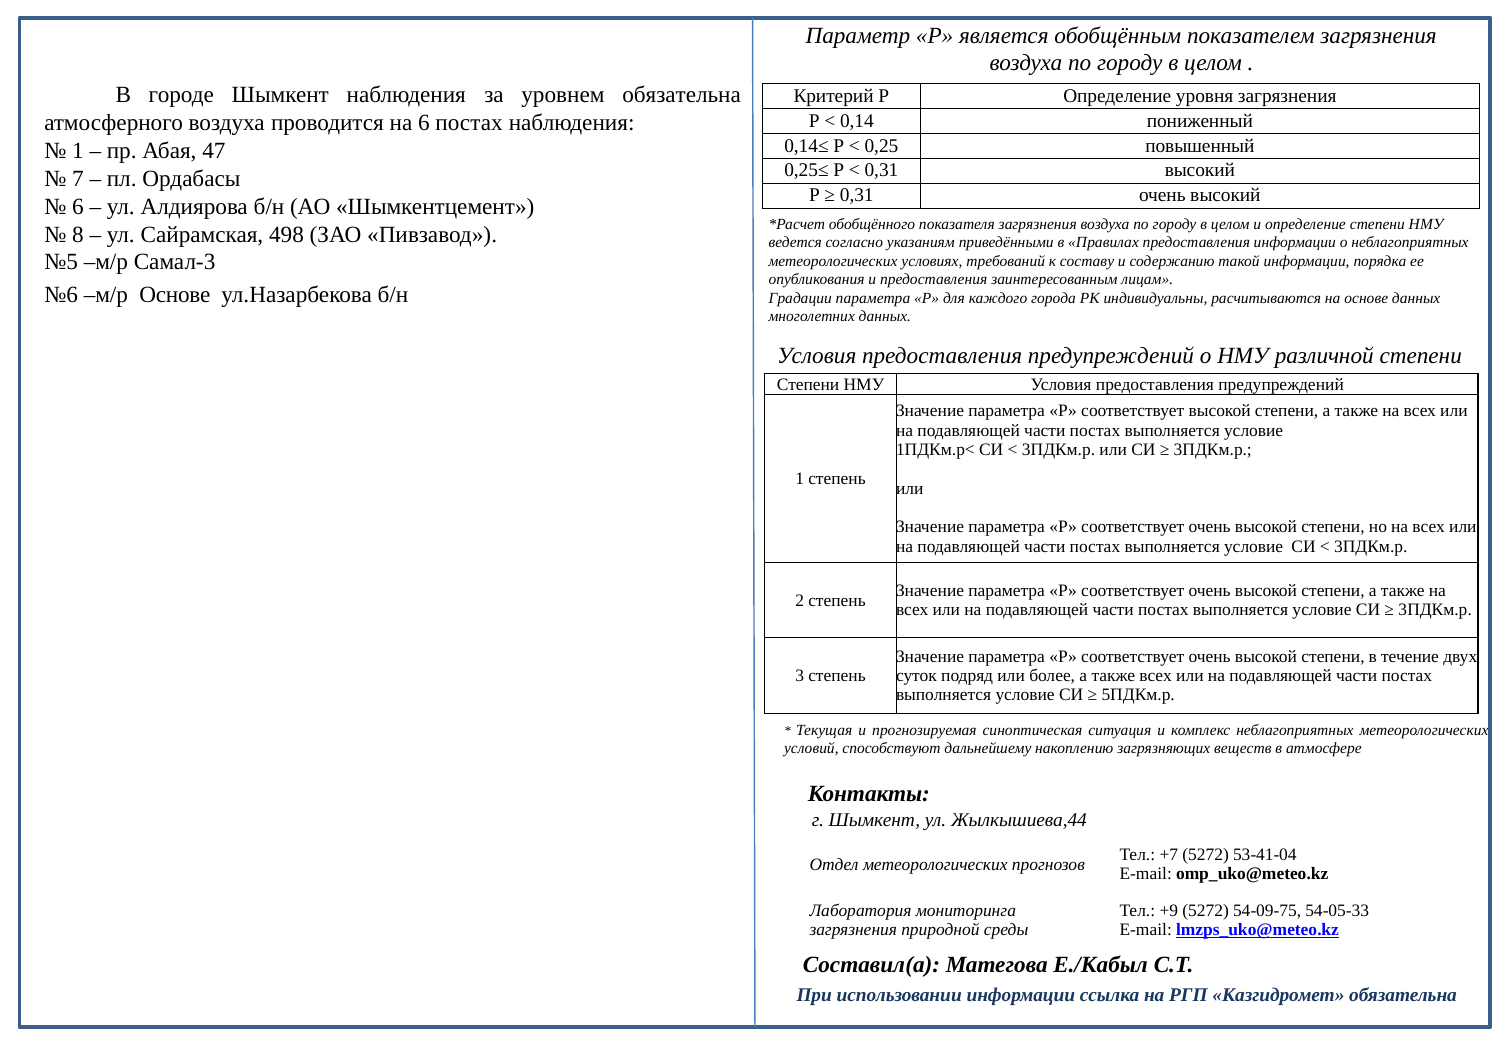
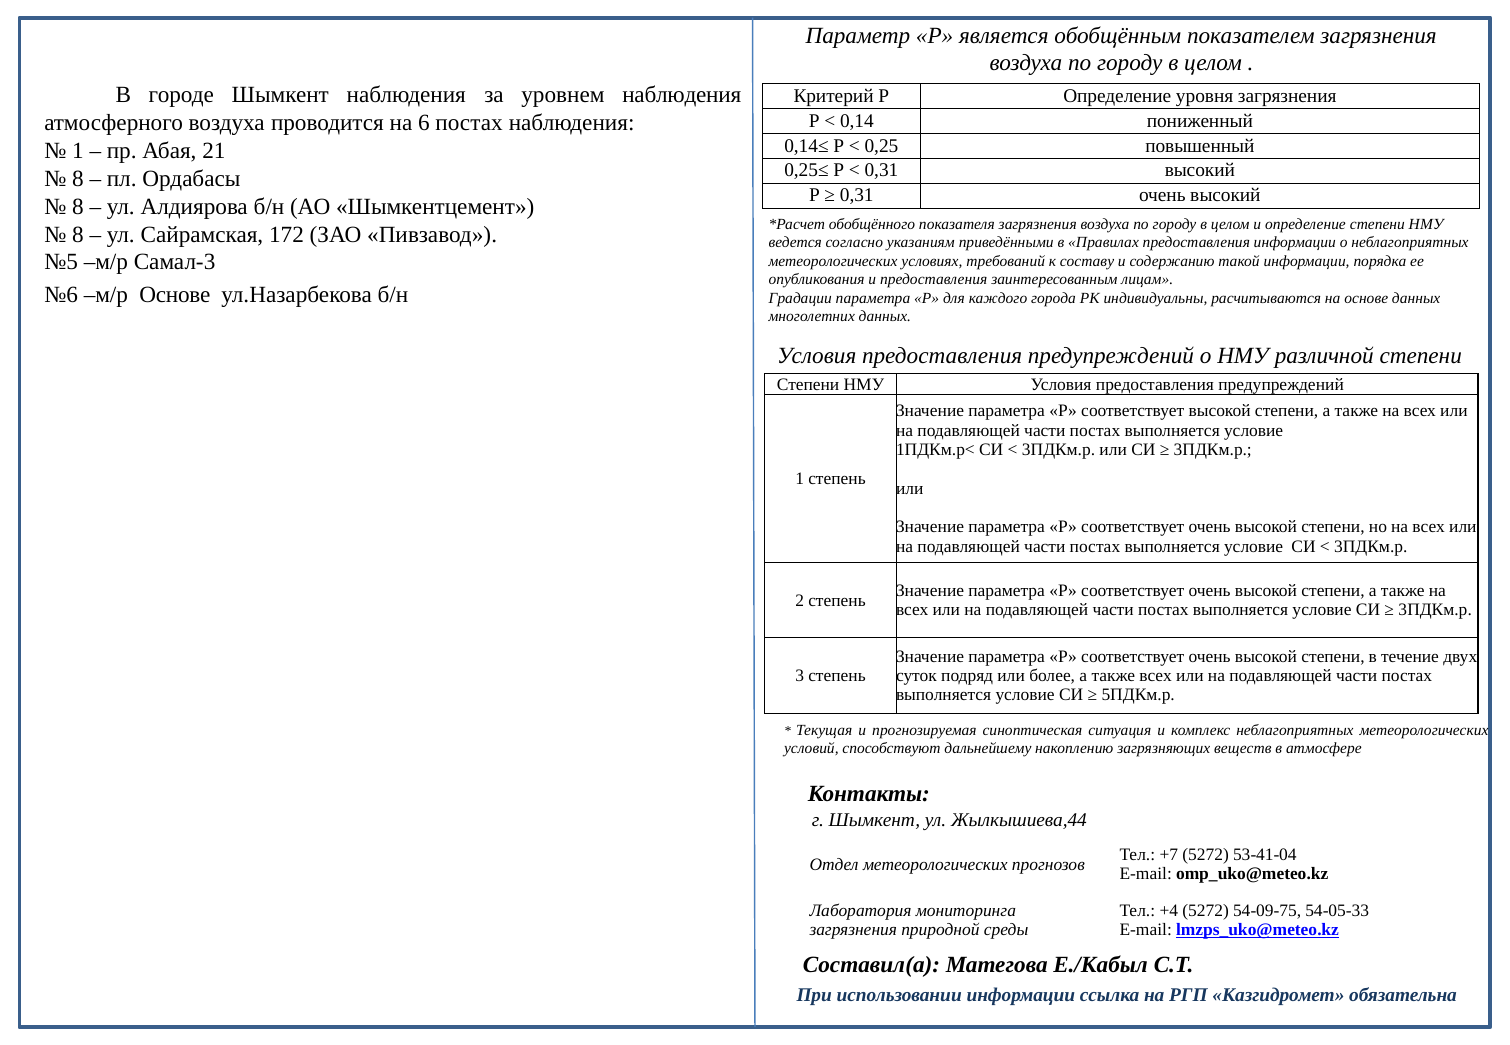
уровнем обязательна: обязательна -> наблюдения
47: 47 -> 21
7 at (78, 179): 7 -> 8
6 at (78, 207): 6 -> 8
498: 498 -> 172
+9: +9 -> +4
